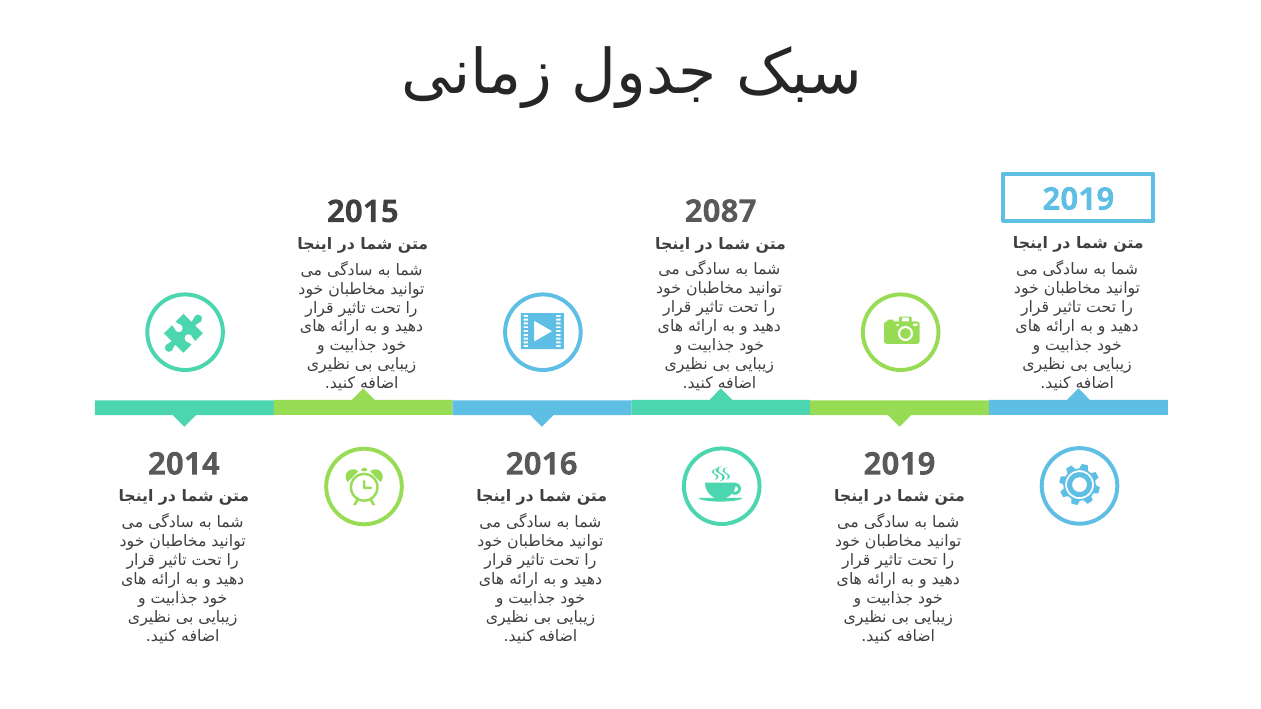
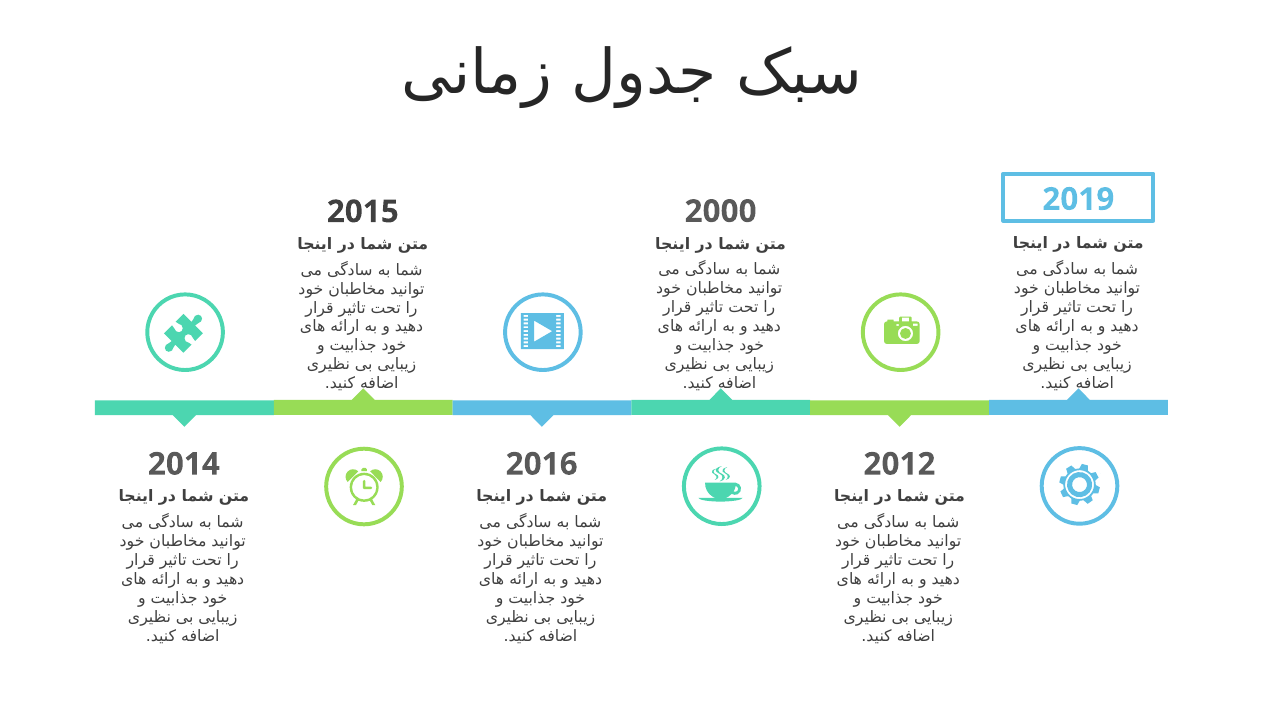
2087: 2087 -> 2000
2019 at (899, 464): 2019 -> 2012
